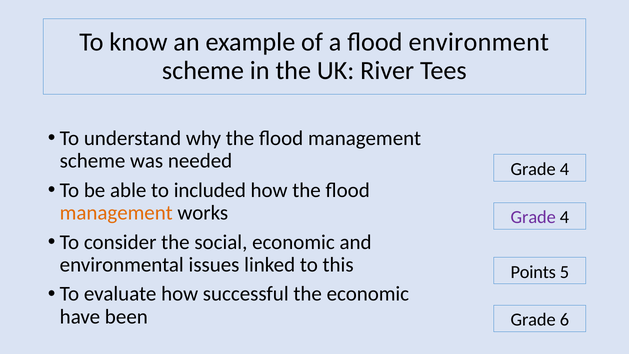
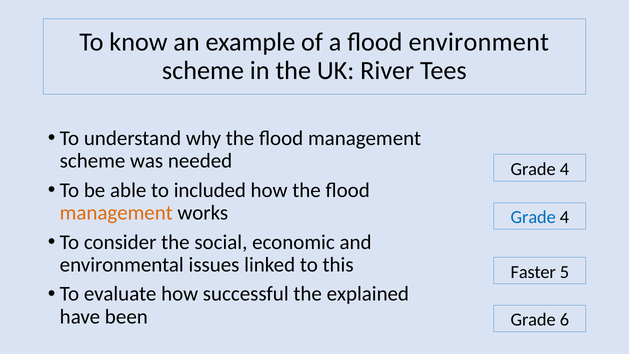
Grade at (533, 217) colour: purple -> blue
Points: Points -> Faster
the economic: economic -> explained
